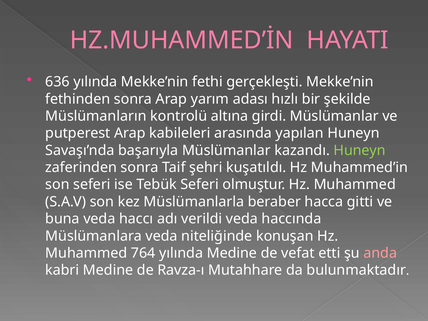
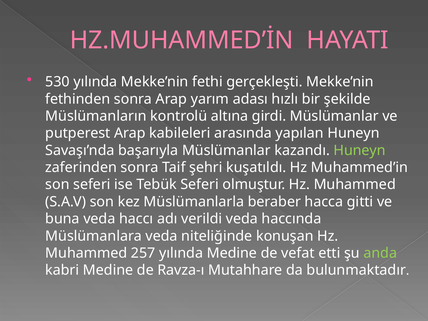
636: 636 -> 530
764: 764 -> 257
anda colour: pink -> light green
